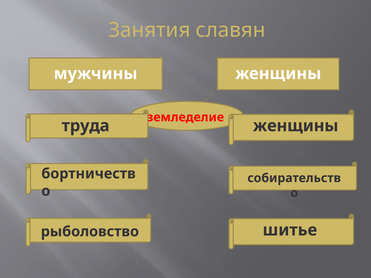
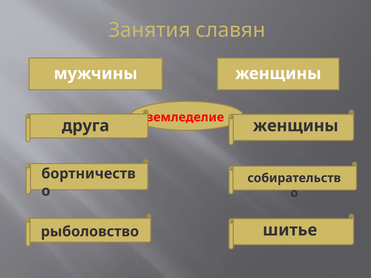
труда: труда -> друга
